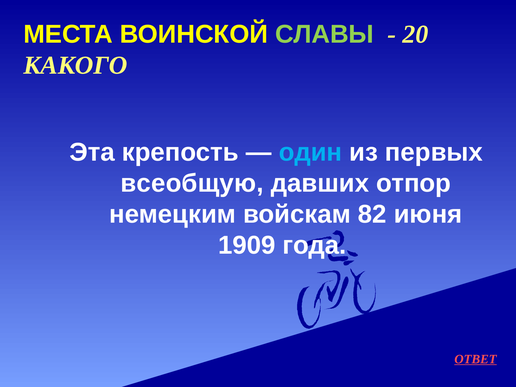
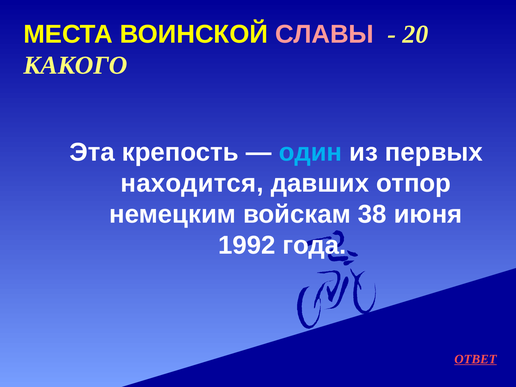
СЛАВЫ colour: light green -> pink
всеобщую: всеобщую -> находится
82: 82 -> 38
1909: 1909 -> 1992
